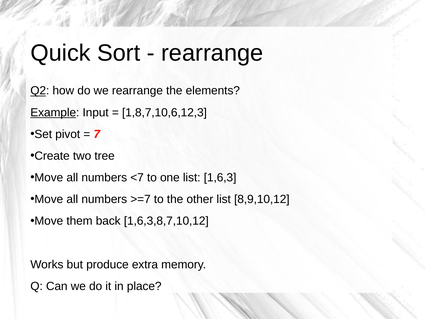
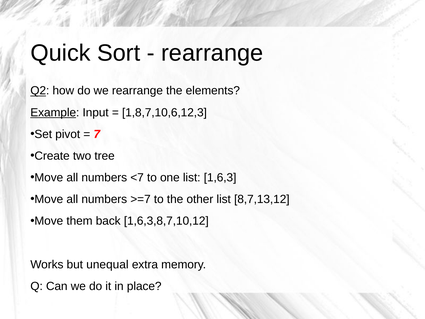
8,9,10,12: 8,9,10,12 -> 8,7,13,12
produce: produce -> unequal
